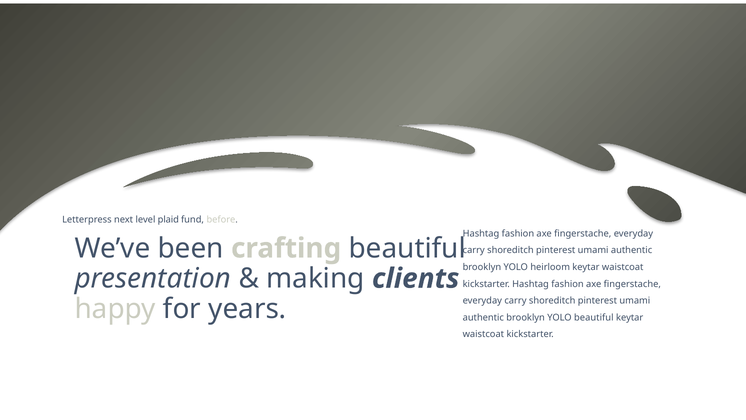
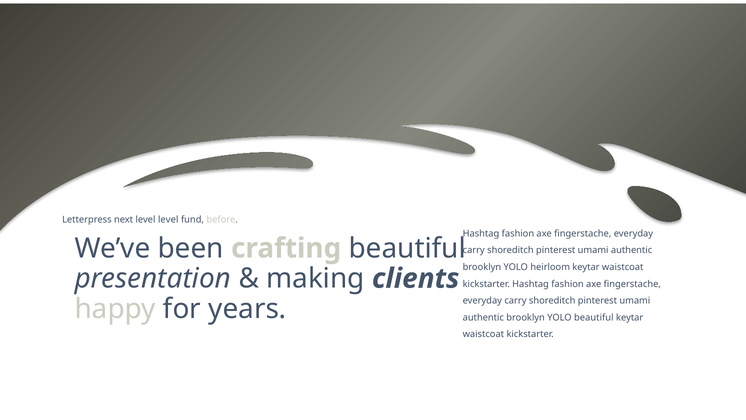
level plaid: plaid -> level
